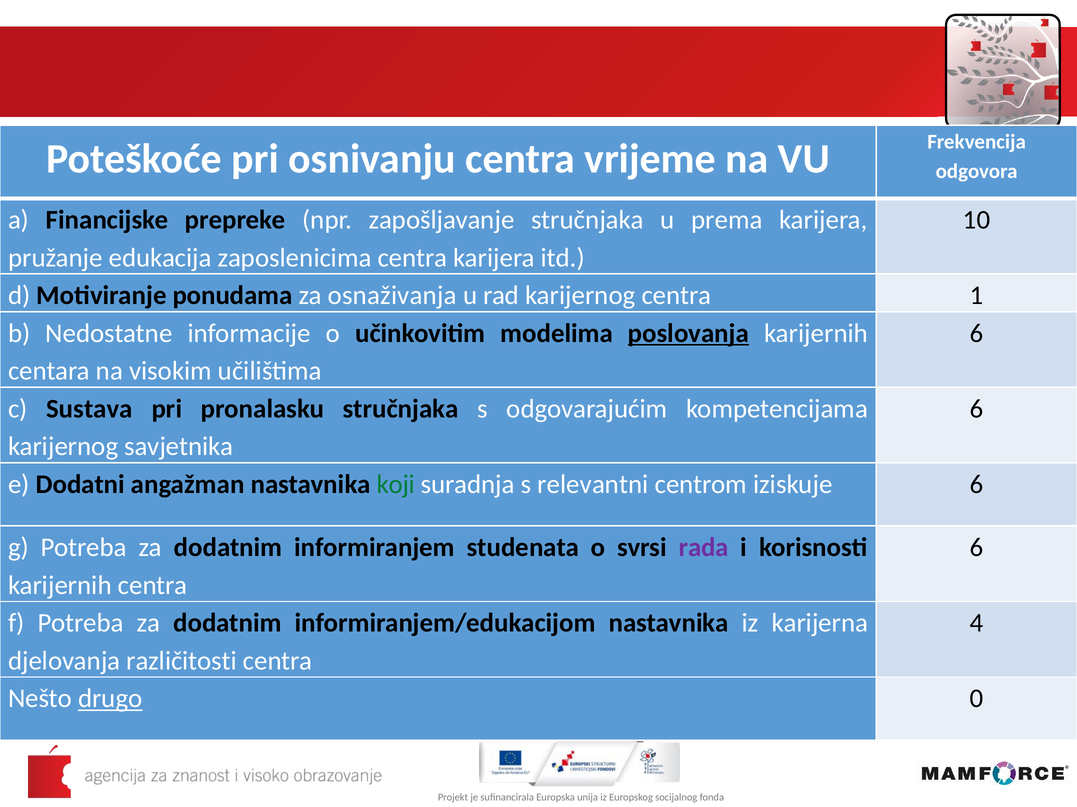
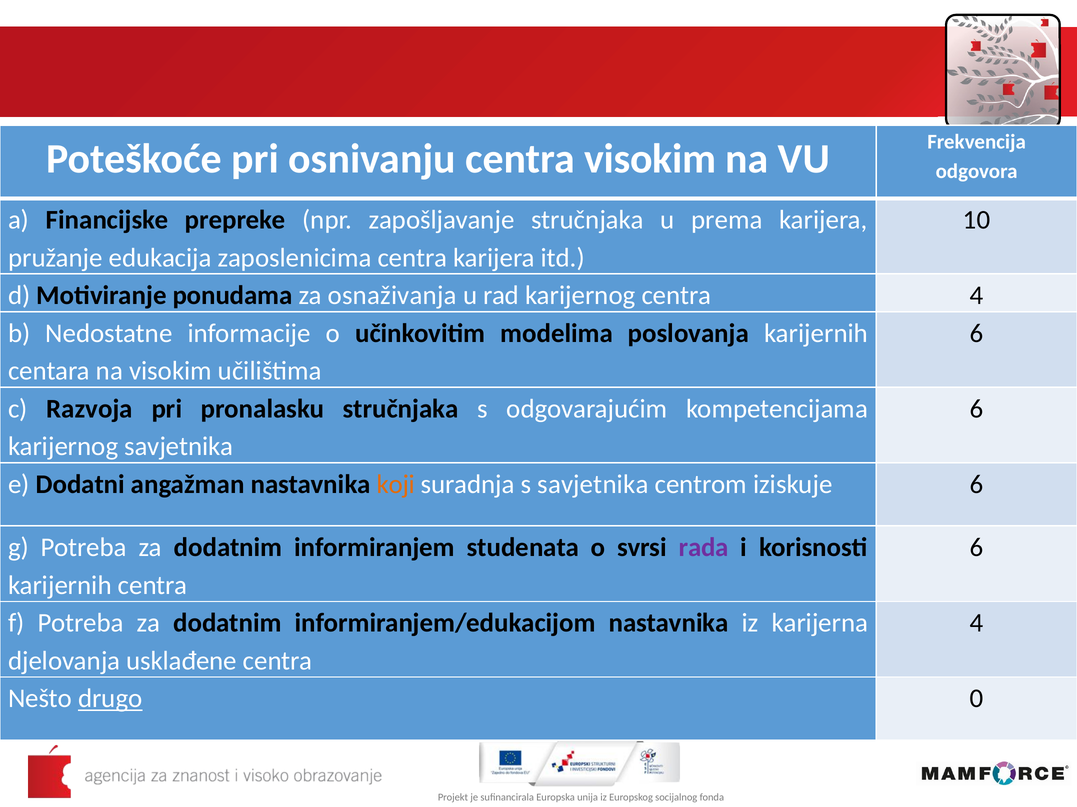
centra vrijeme: vrijeme -> visokim
karijernog centra 1: 1 -> 4
poslovanja underline: present -> none
Sustava: Sustava -> Razvoja
koji colour: green -> orange
s relevantni: relevantni -> savjetnika
različitosti: različitosti -> usklađene
